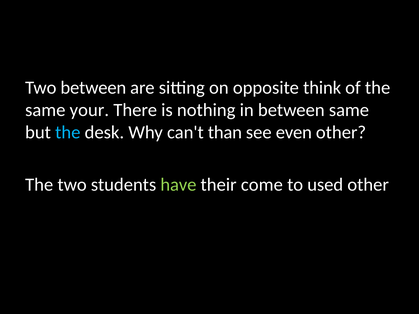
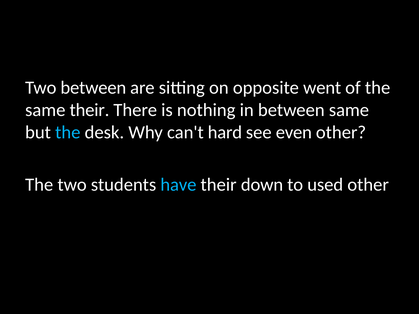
think: think -> went
same your: your -> their
than: than -> hard
have colour: light green -> light blue
come: come -> down
